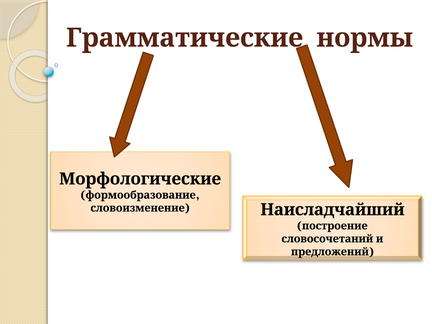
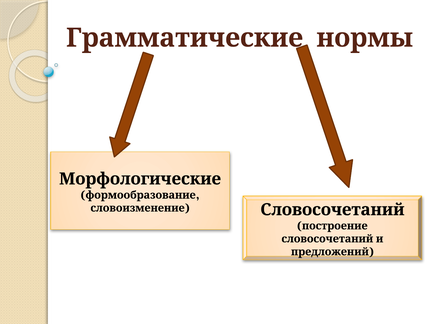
словоизменение Наисладчайший: Наисладчайший -> Словосочетаний
